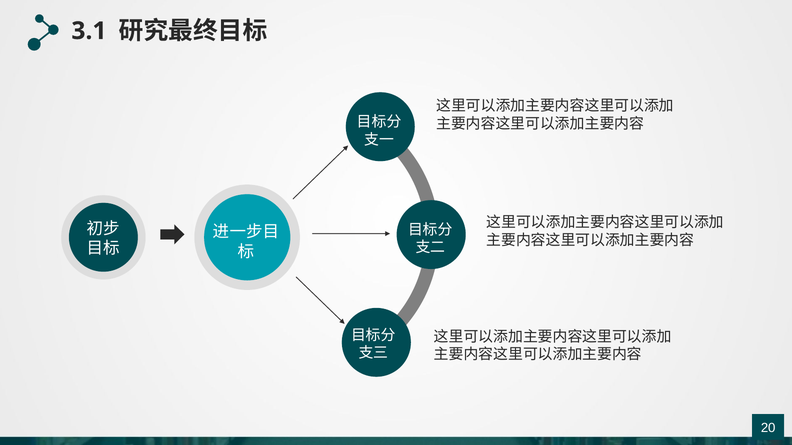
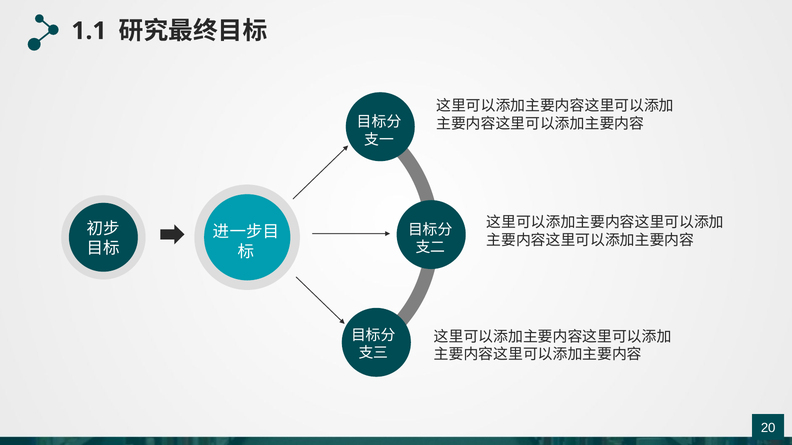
3.1: 3.1 -> 1.1
